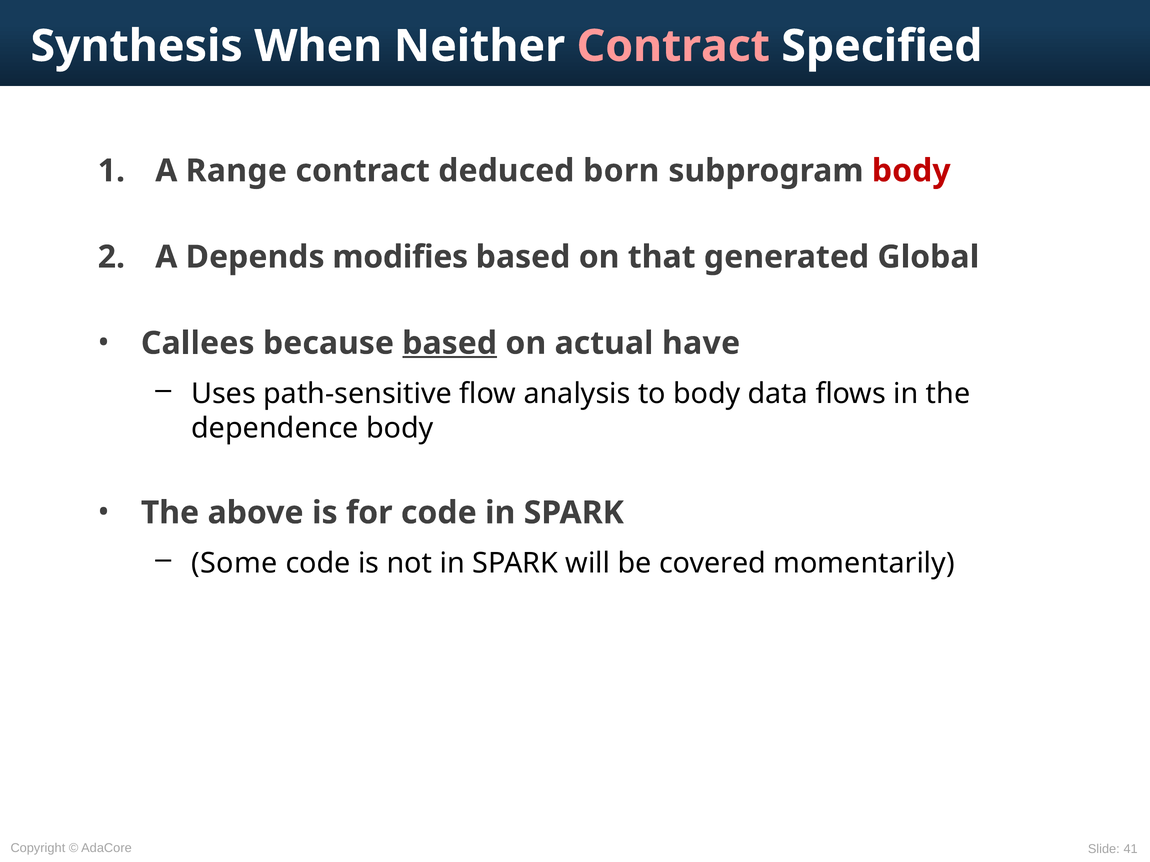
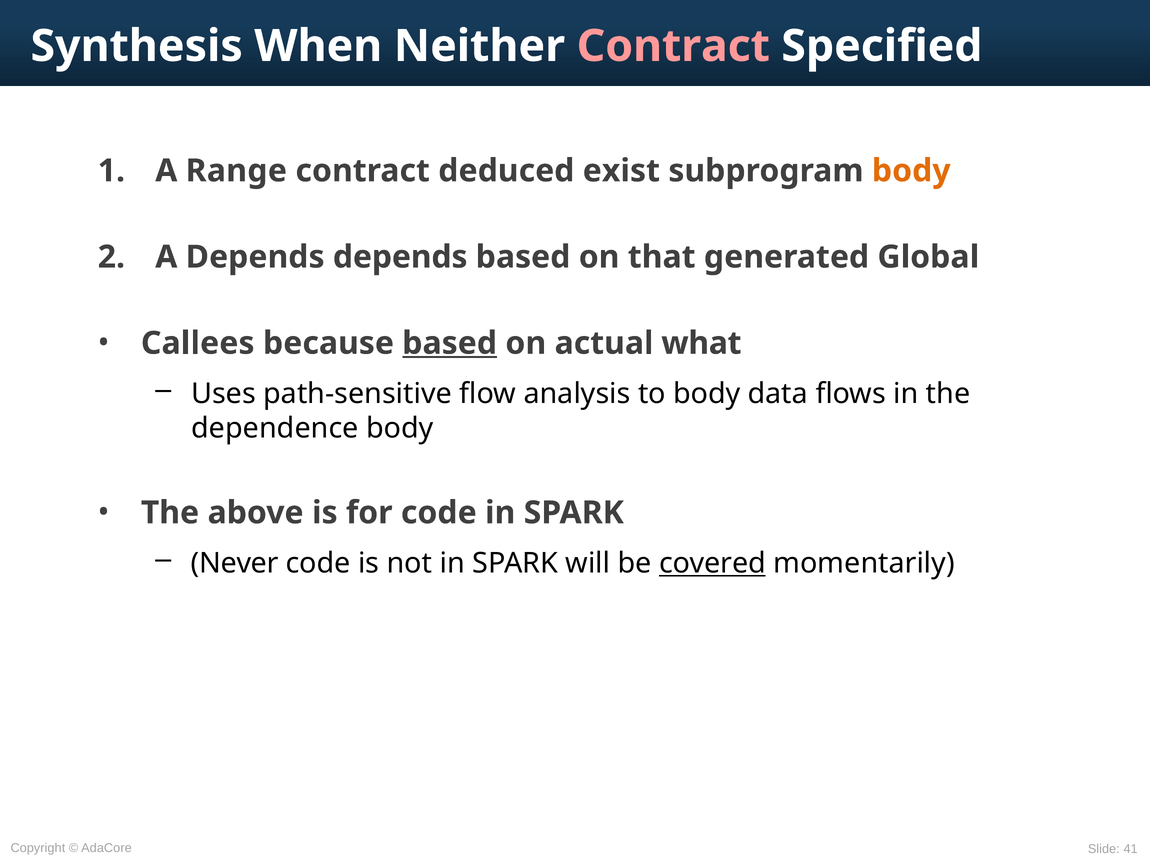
born: born -> exist
body at (911, 171) colour: red -> orange
Depends modifies: modifies -> depends
have: have -> what
Some: Some -> Never
covered underline: none -> present
